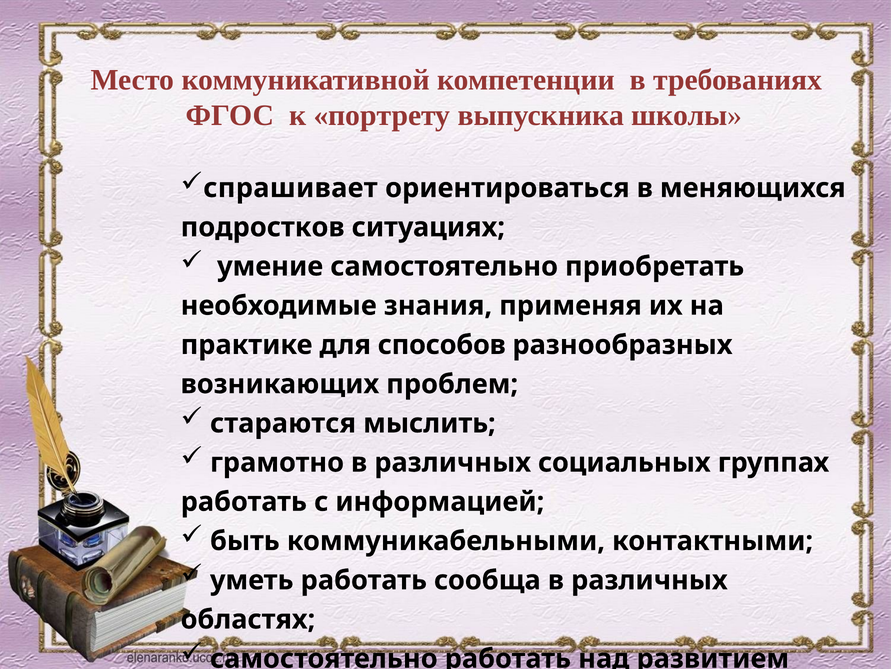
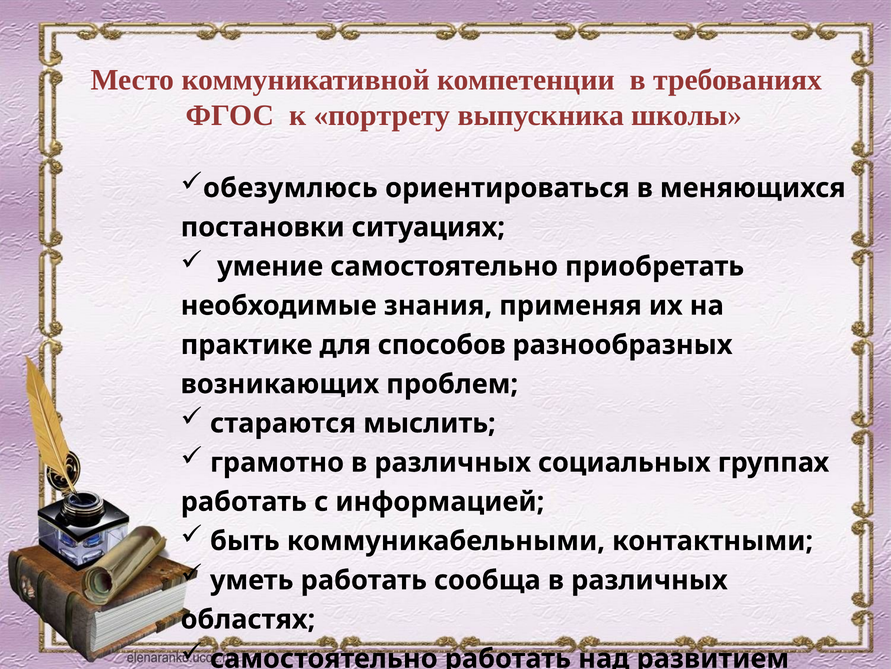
спрашивает: спрашивает -> обезумлюсь
подростков: подростков -> постановки
